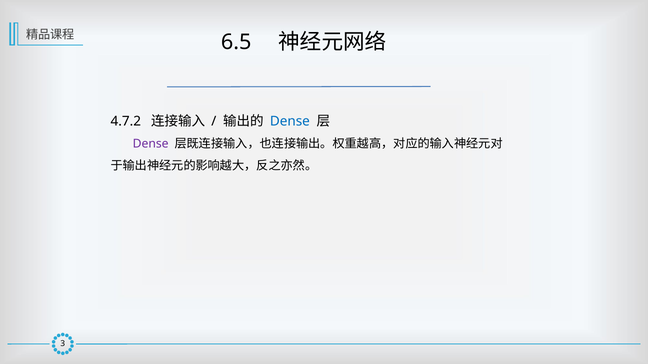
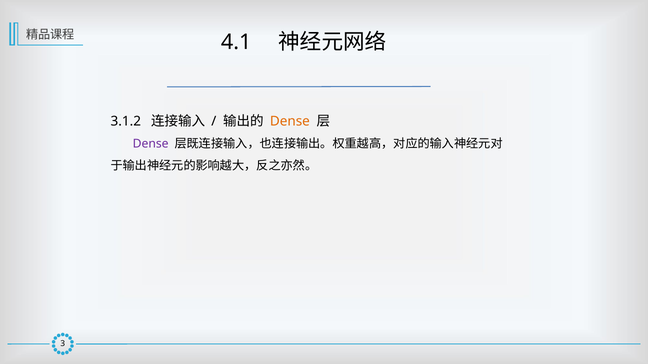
6.5: 6.5 -> 4.1
4.7.2: 4.7.2 -> 3.1.2
Dense at (290, 121) colour: blue -> orange
